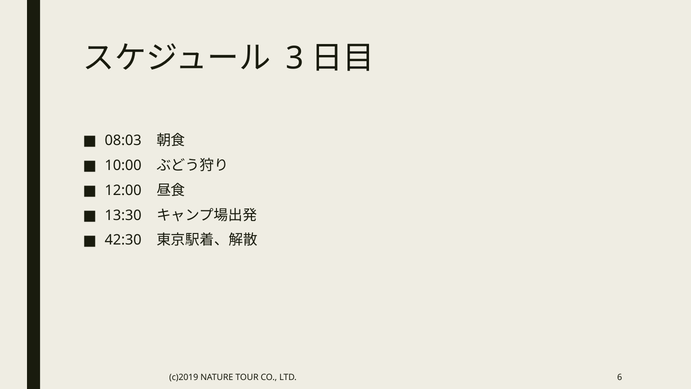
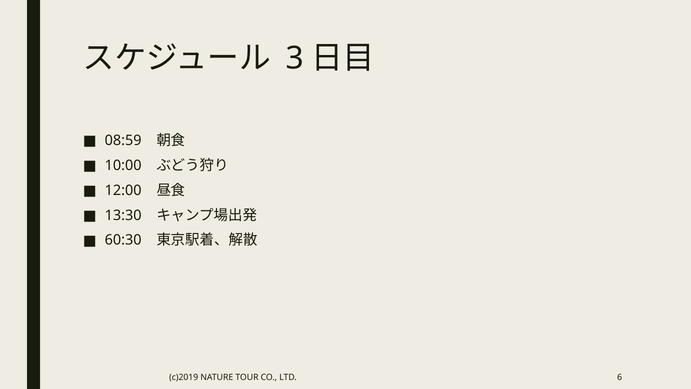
08:03: 08:03 -> 08:59
42:30: 42:30 -> 60:30
